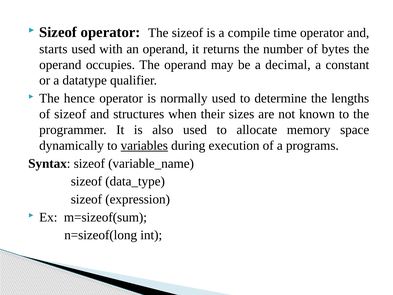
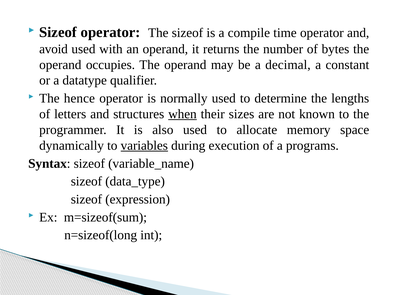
starts: starts -> avoid
of sizeof: sizeof -> letters
when underline: none -> present
